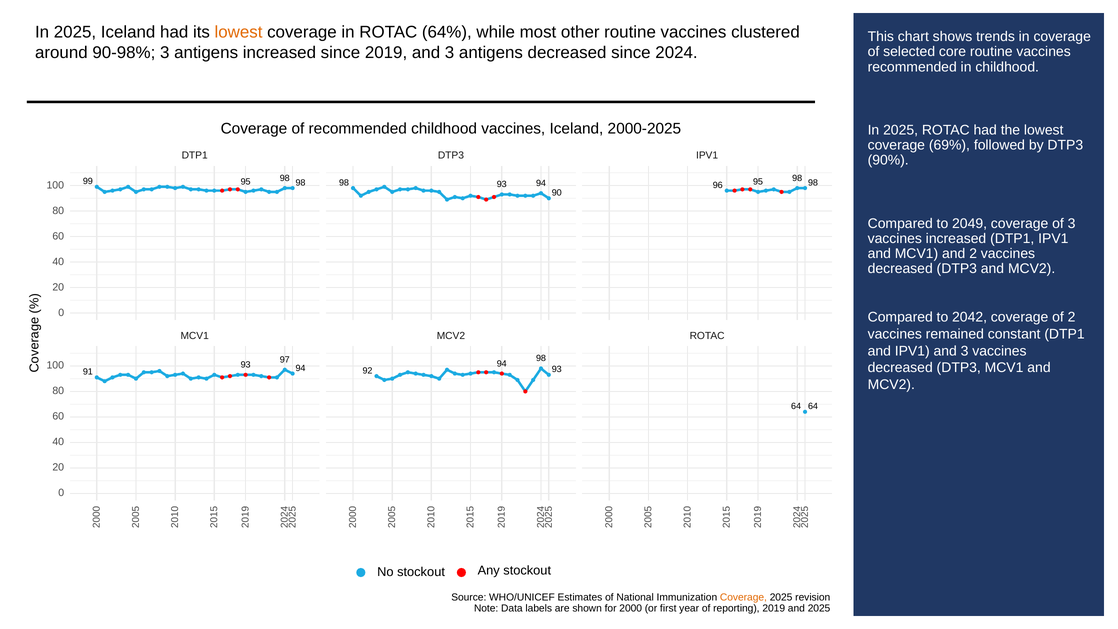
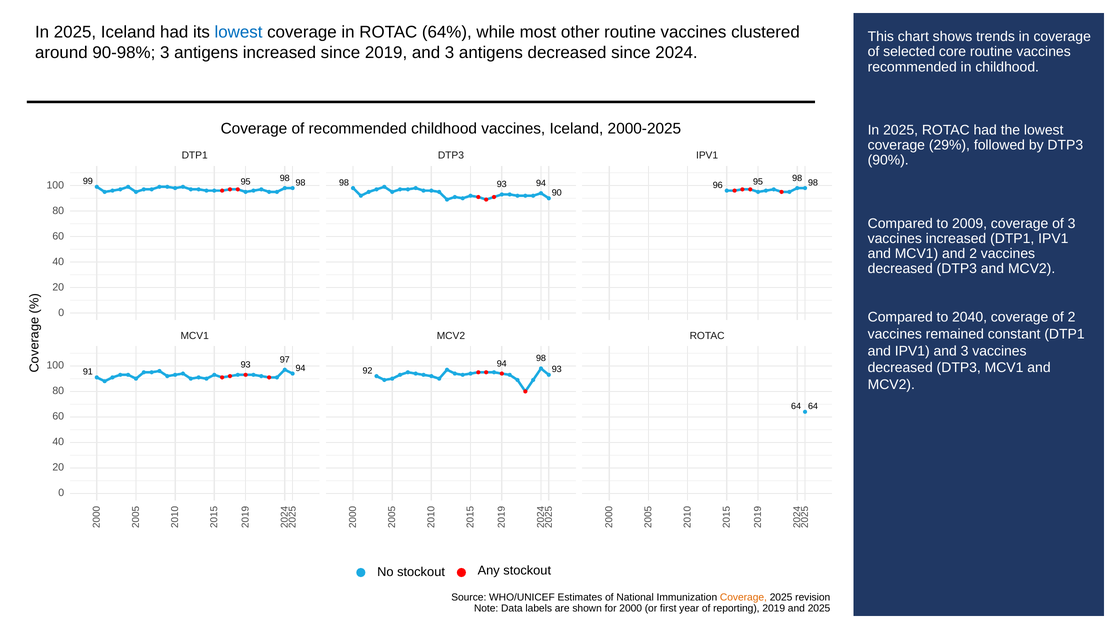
lowest at (239, 32) colour: orange -> blue
69%: 69% -> 29%
2049: 2049 -> 2009
2042: 2042 -> 2040
